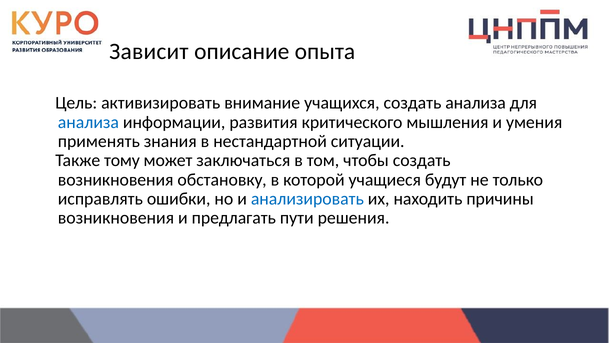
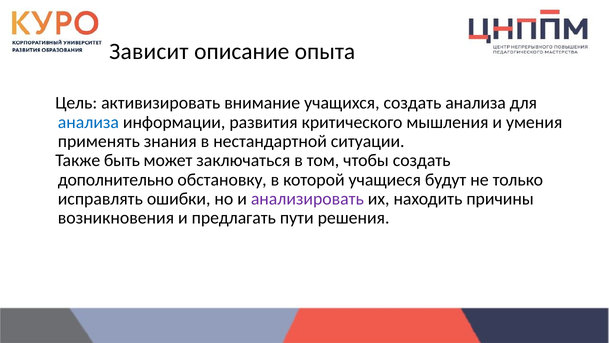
тому: тому -> быть
возникновения at (116, 180): возникновения -> дополнительно
анализировать colour: blue -> purple
